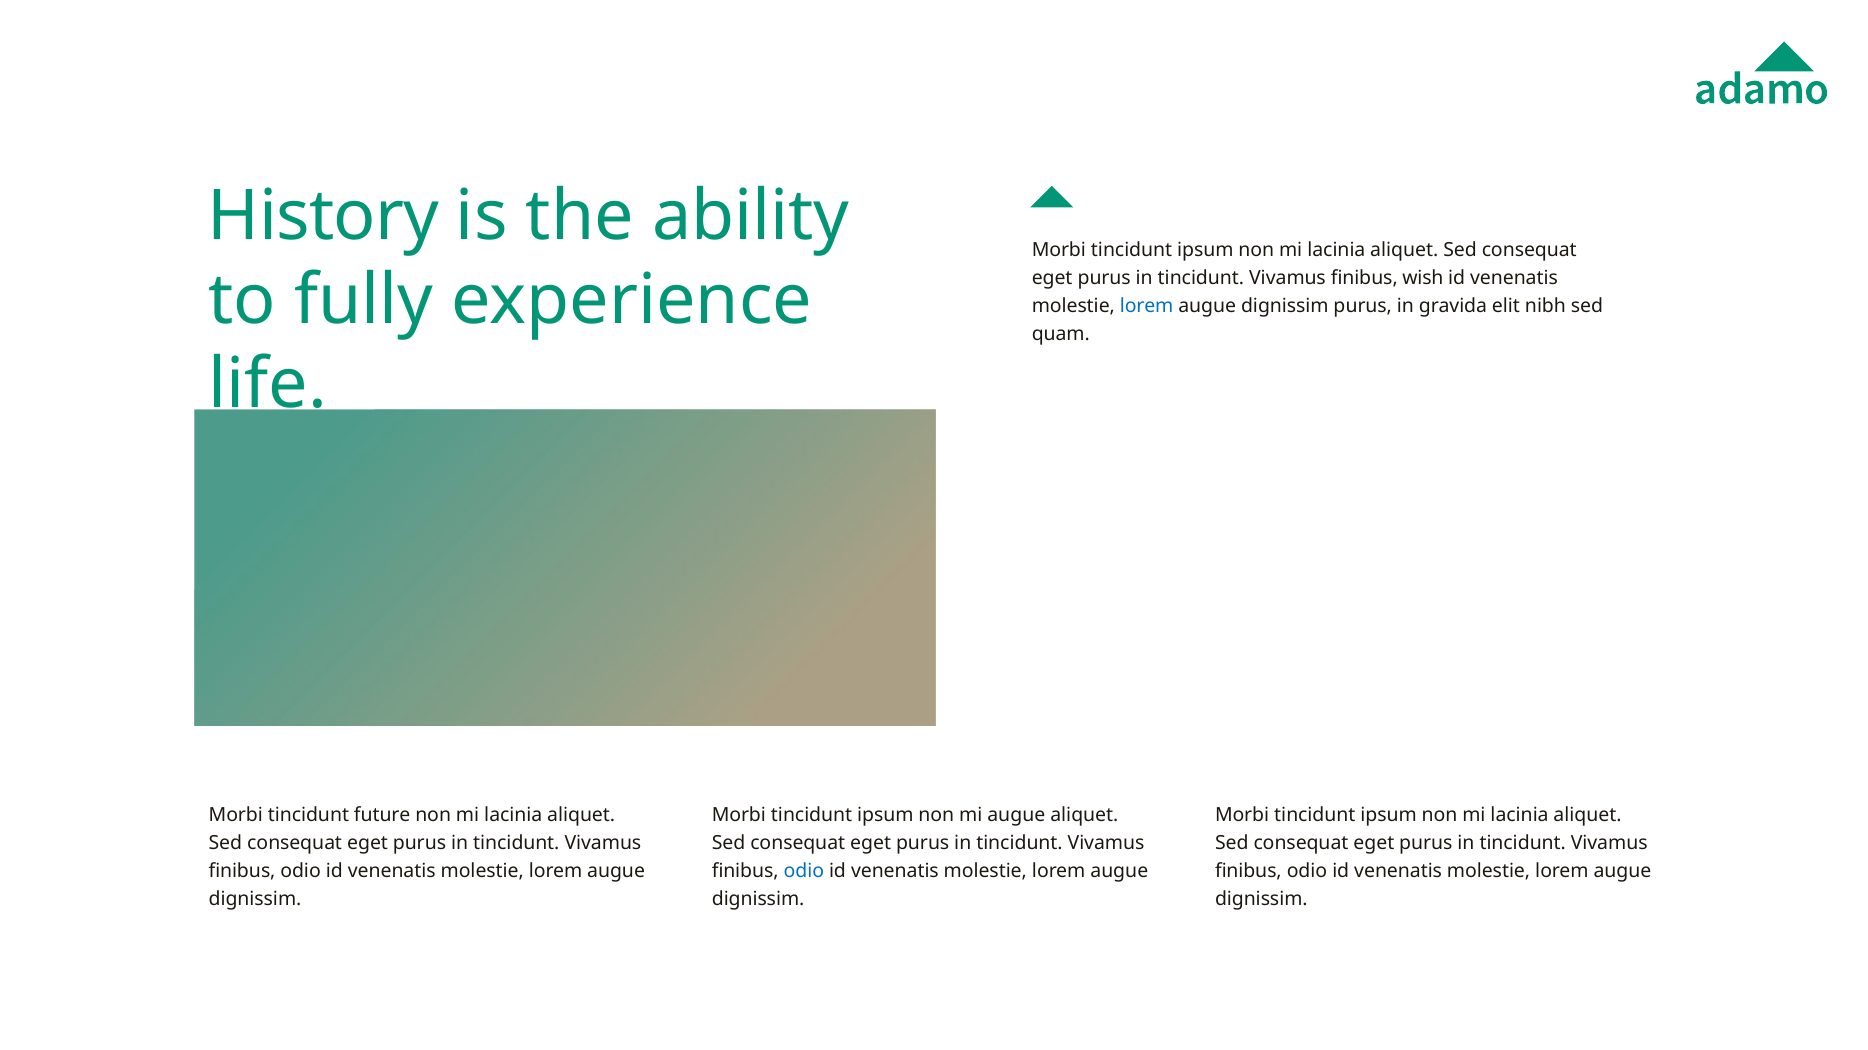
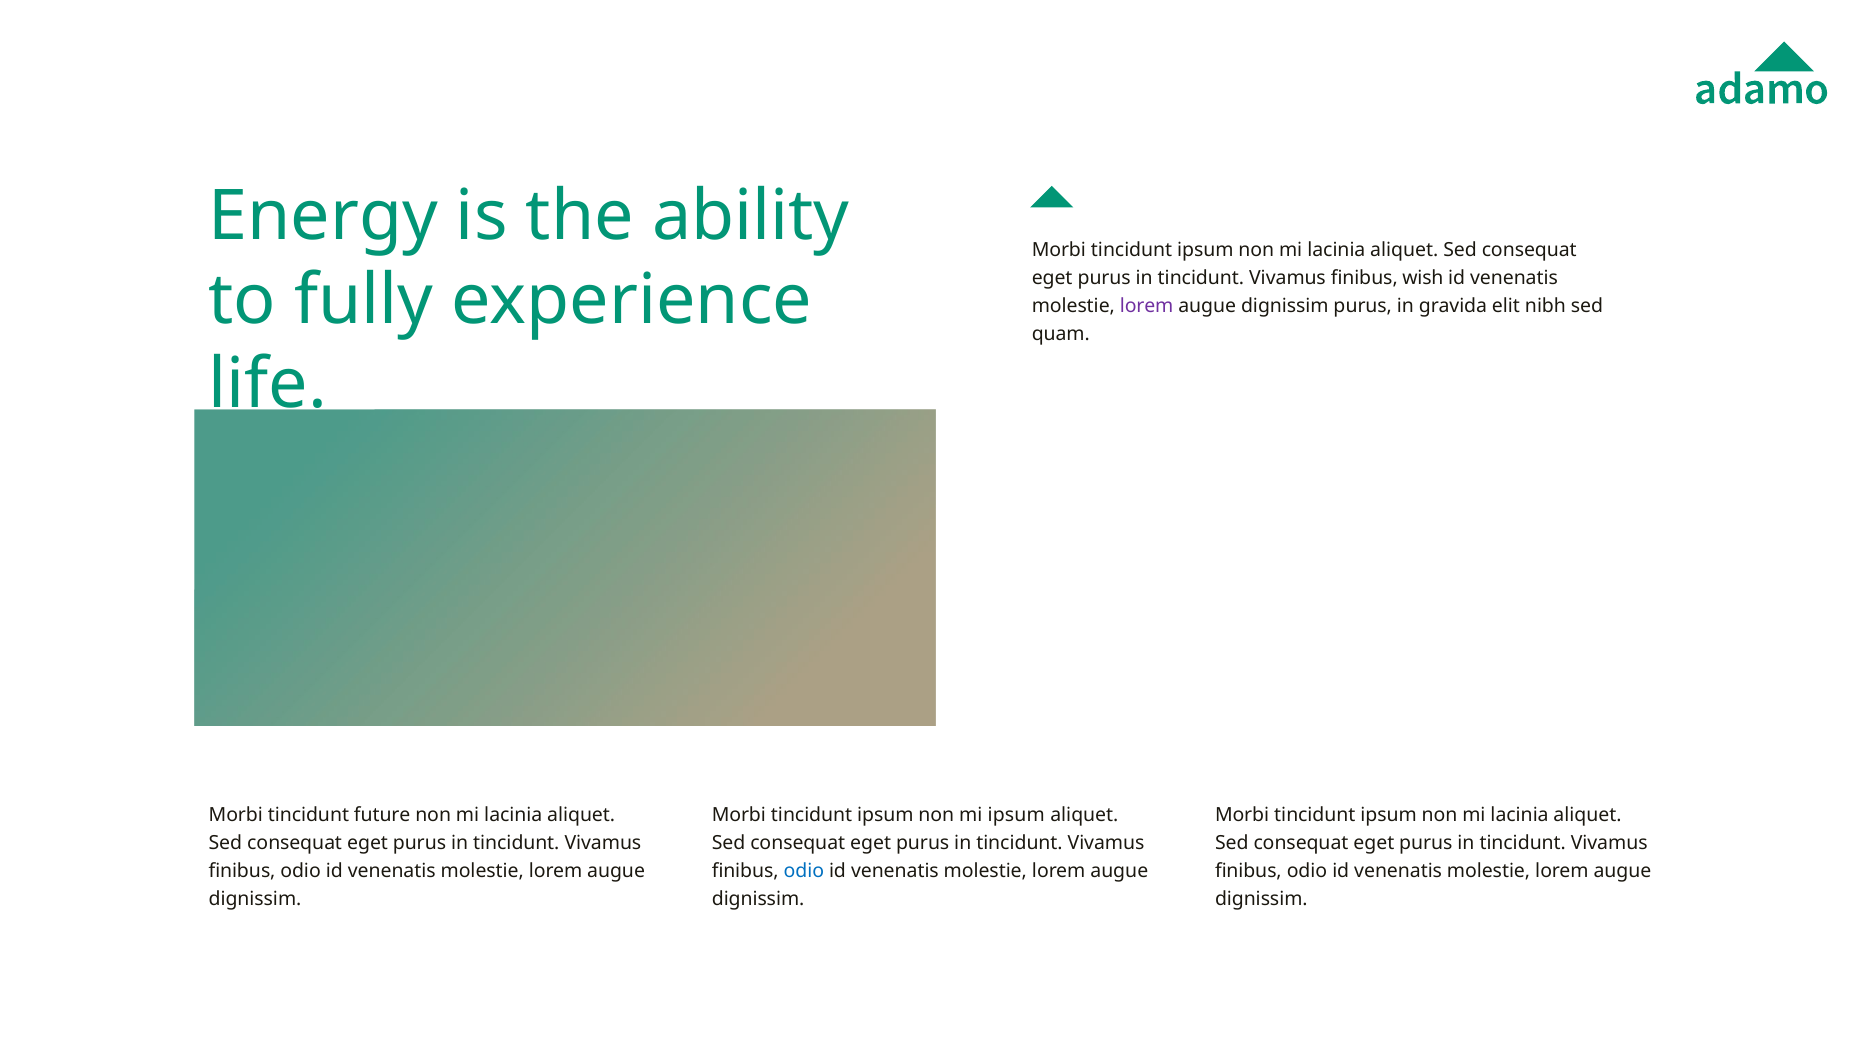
History: History -> Energy
lorem at (1147, 307) colour: blue -> purple
mi augue: augue -> ipsum
